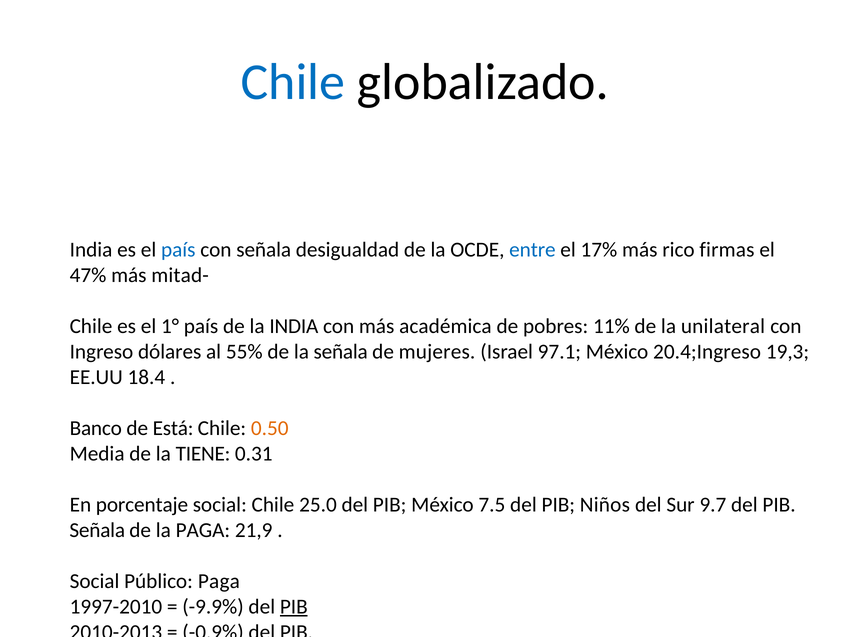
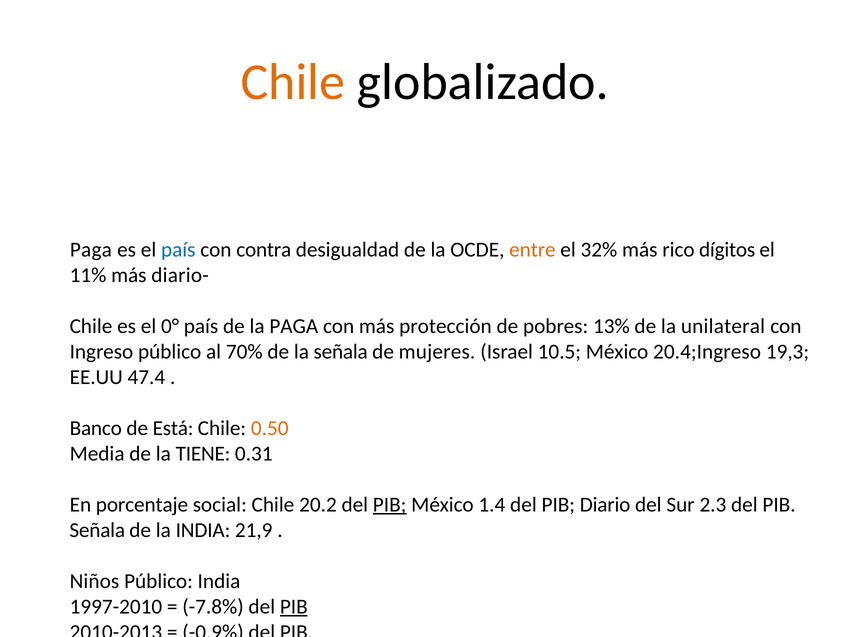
Chile at (293, 82) colour: blue -> orange
India at (91, 250): India -> Paga
con señala: señala -> contra
entre colour: blue -> orange
17%: 17% -> 32%
firmas: firmas -> dígitos
47%: 47% -> 11%
mitad-: mitad- -> diario-
1°: 1° -> 0°
la INDIA: INDIA -> PAGA
académica: académica -> protección
11%: 11% -> 13%
Ingreso dólares: dólares -> público
55%: 55% -> 70%
97.1: 97.1 -> 10.5
18.4: 18.4 -> 47.4
25.0: 25.0 -> 20.2
PIB at (390, 505) underline: none -> present
7.5: 7.5 -> 1.4
Niños: Niños -> Diario
9.7: 9.7 -> 2.3
la PAGA: PAGA -> INDIA
Social at (95, 582): Social -> Niños
Público Paga: Paga -> India
-9.9%: -9.9% -> -7.8%
